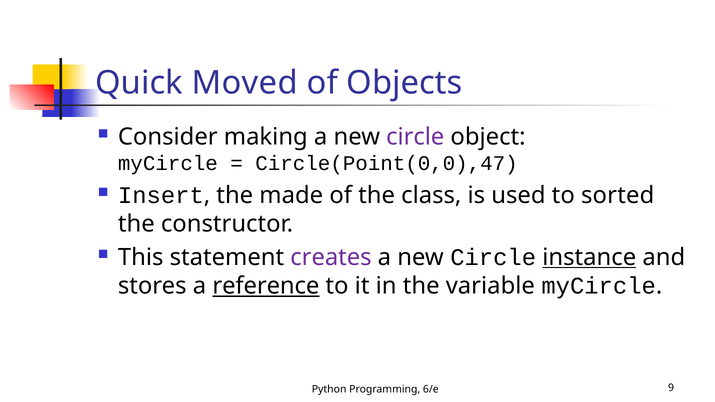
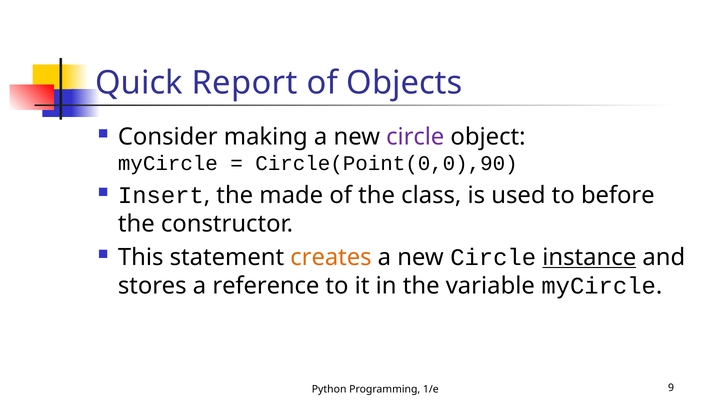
Moved: Moved -> Report
Circle(Point(0,0),47: Circle(Point(0,0),47 -> Circle(Point(0,0),90
sorted: sorted -> before
creates colour: purple -> orange
reference underline: present -> none
6/e: 6/e -> 1/e
